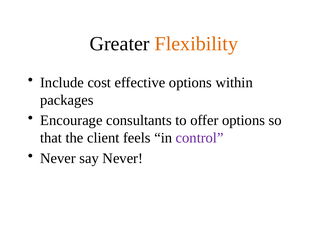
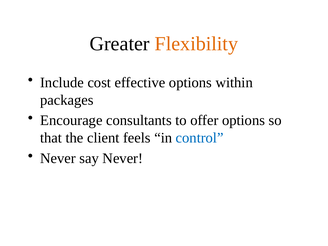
control colour: purple -> blue
